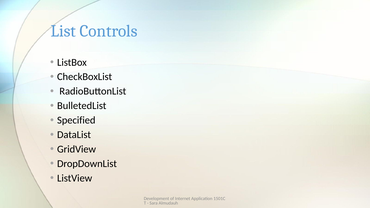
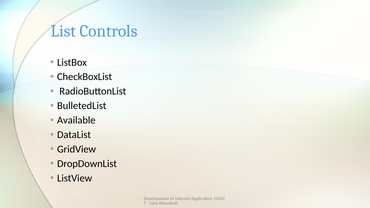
Specified: Specified -> Available
